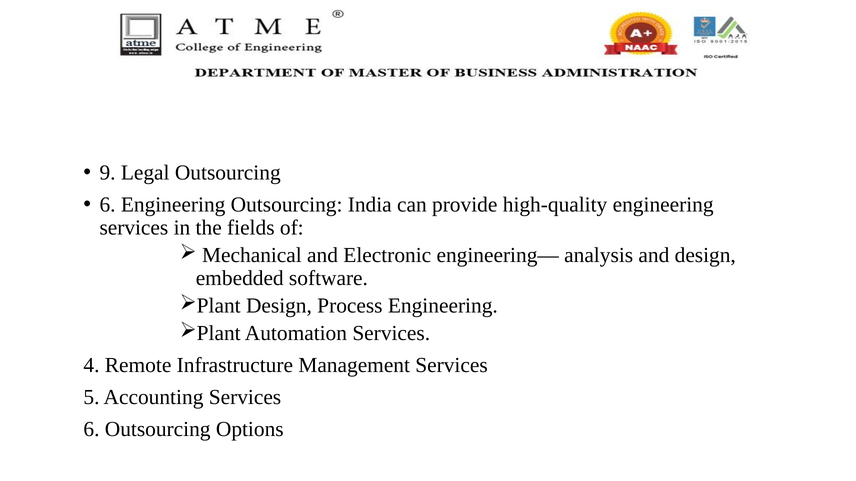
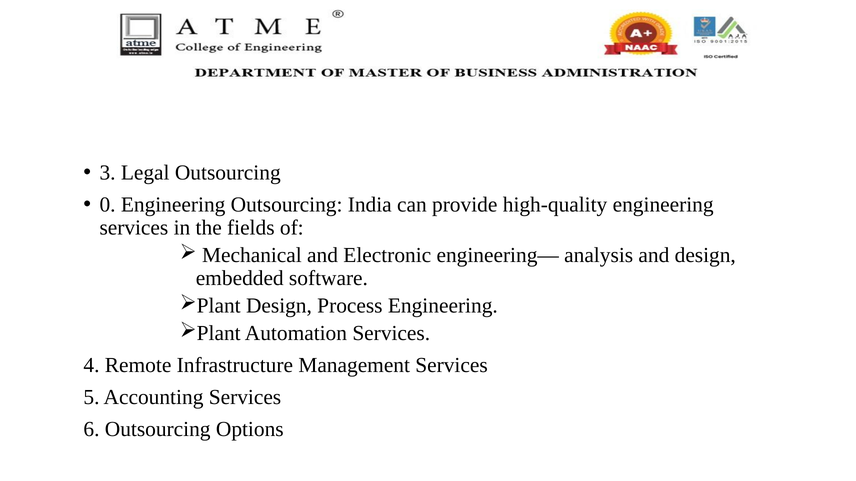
9: 9 -> 3
6 at (108, 205): 6 -> 0
